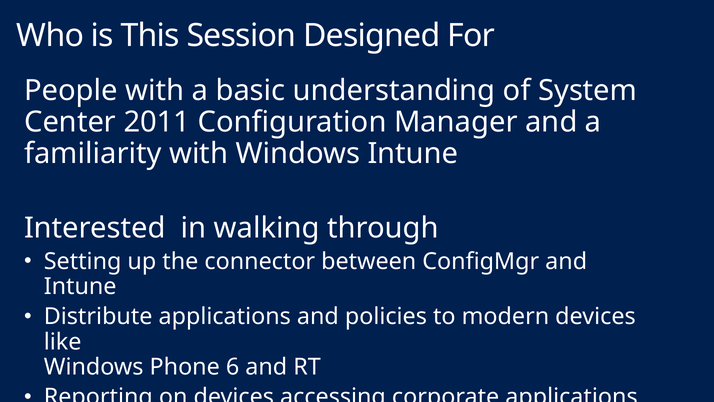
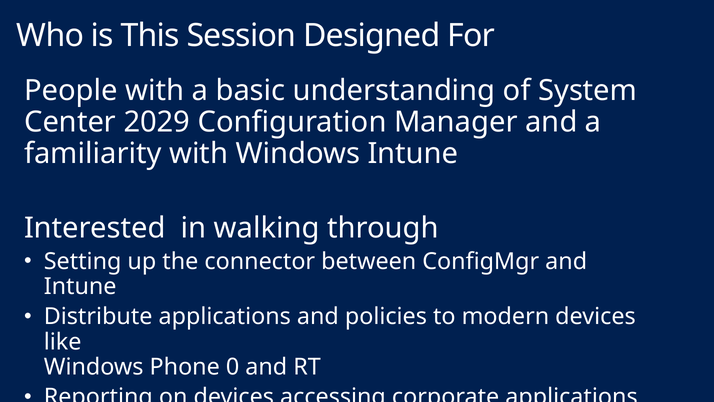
2011: 2011 -> 2029
6: 6 -> 0
